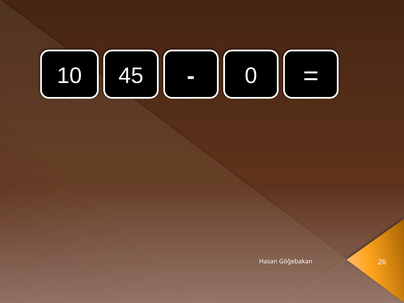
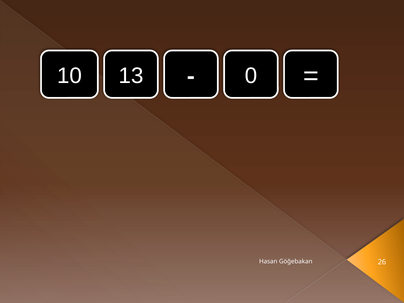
45: 45 -> 13
